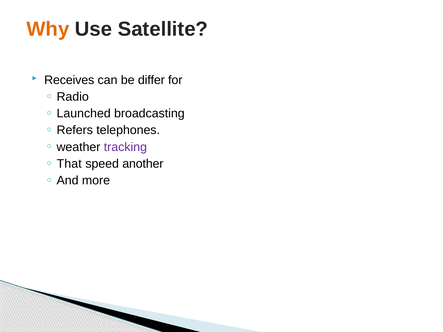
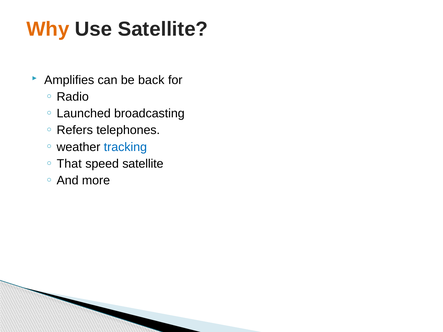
Receives: Receives -> Amplifies
differ: differ -> back
tracking colour: purple -> blue
speed another: another -> satellite
